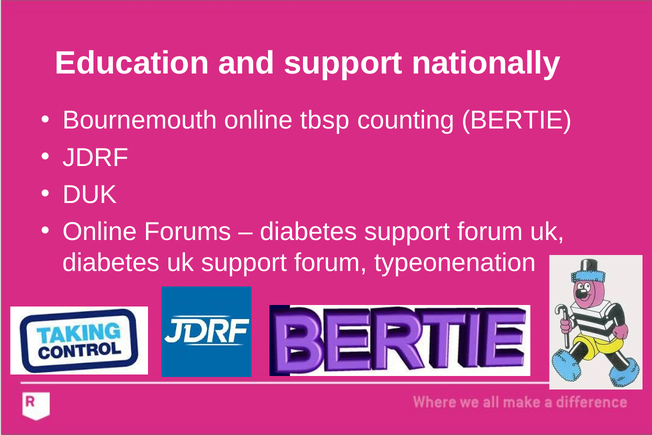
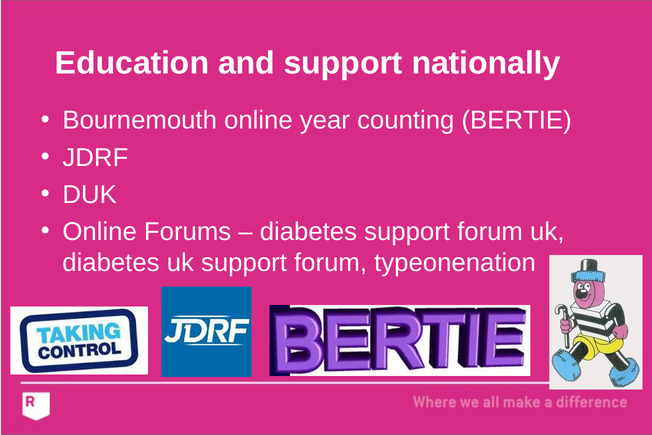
tbsp: tbsp -> year
